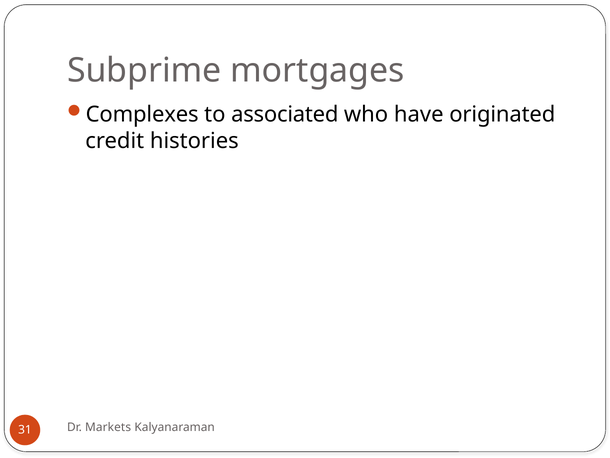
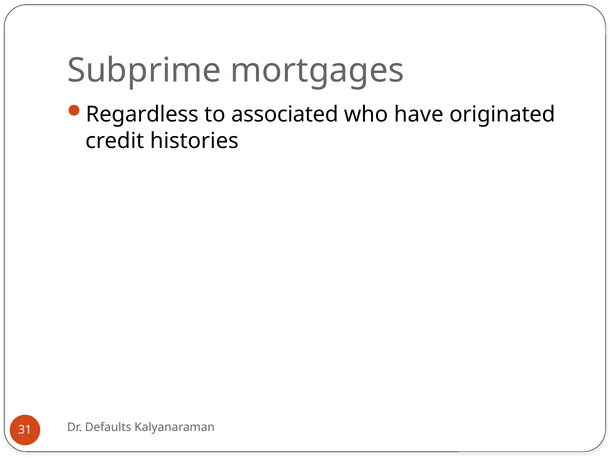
Complexes: Complexes -> Regardless
Markets: Markets -> Defaults
